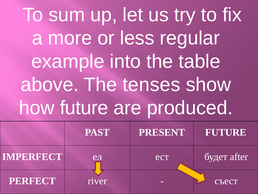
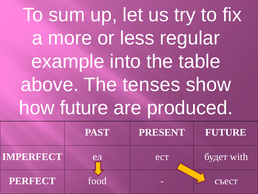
after: after -> with
river: river -> food
